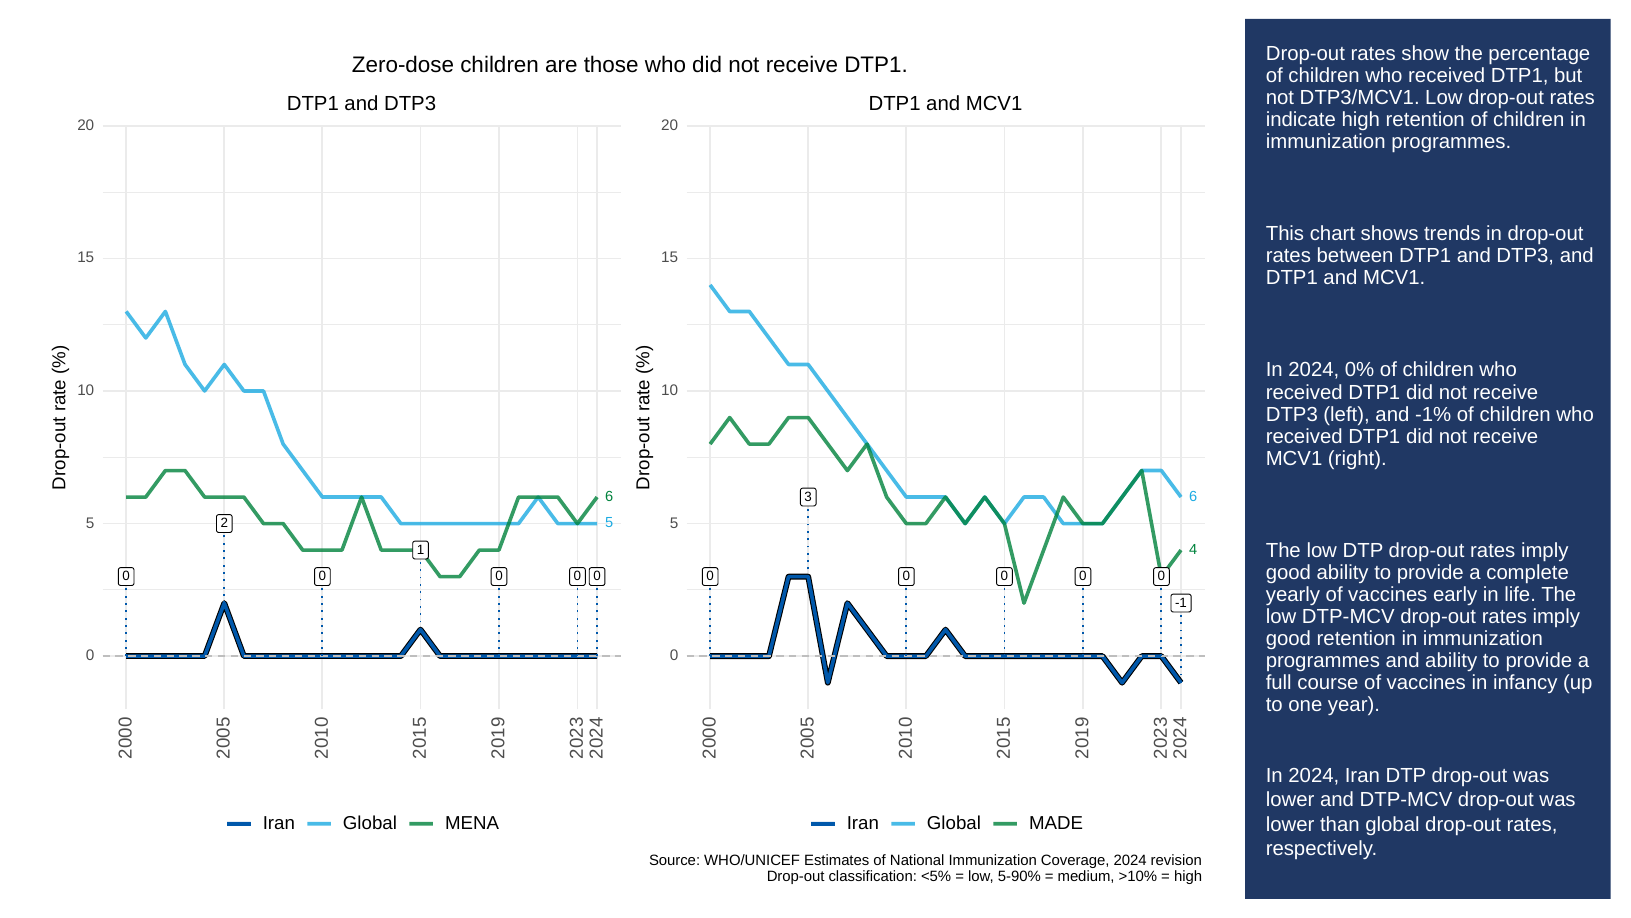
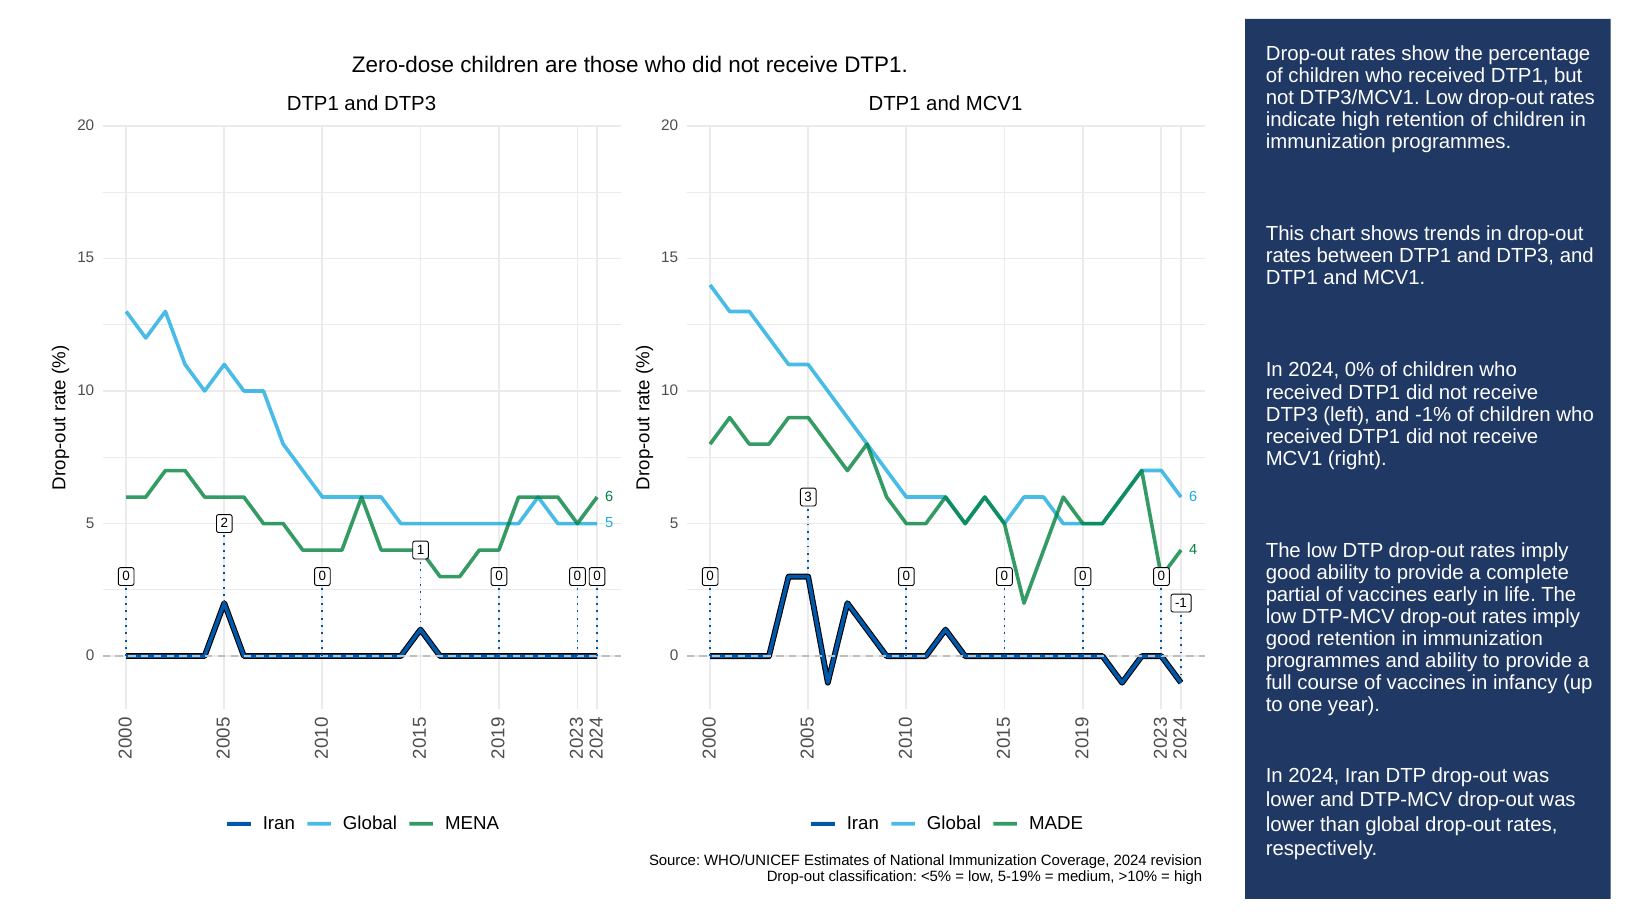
yearly: yearly -> partial
5-90%: 5-90% -> 5-19%
